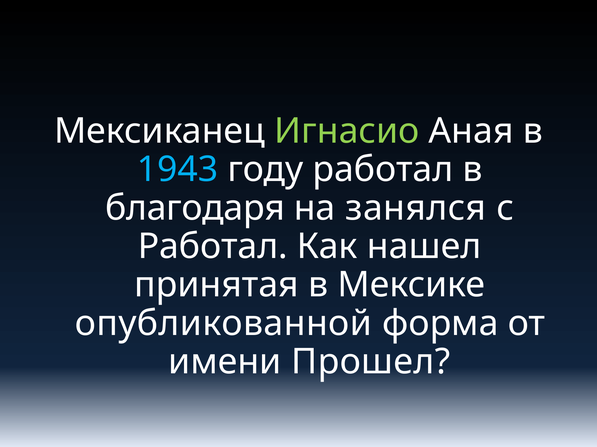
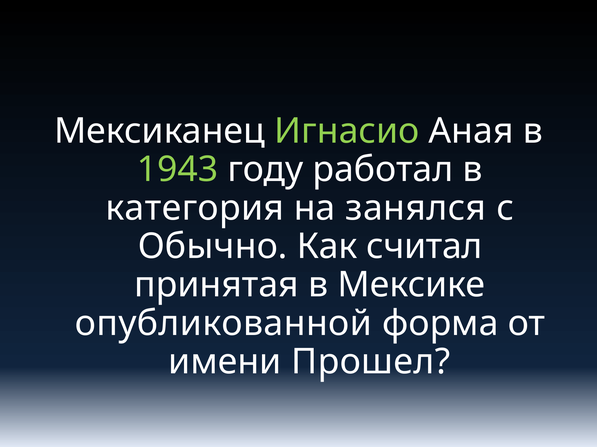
1943 colour: light blue -> light green
благодаря: благодаря -> категория
Работал at (213, 247): Работал -> Обычно
нашел: нашел -> считал
